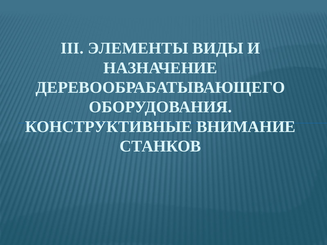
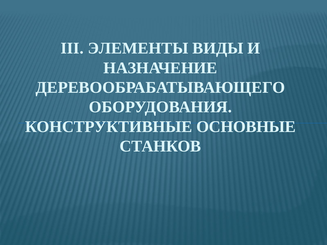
ВНИМАНИЕ: ВНИМАНИЕ -> ОСНОВНЫЕ
